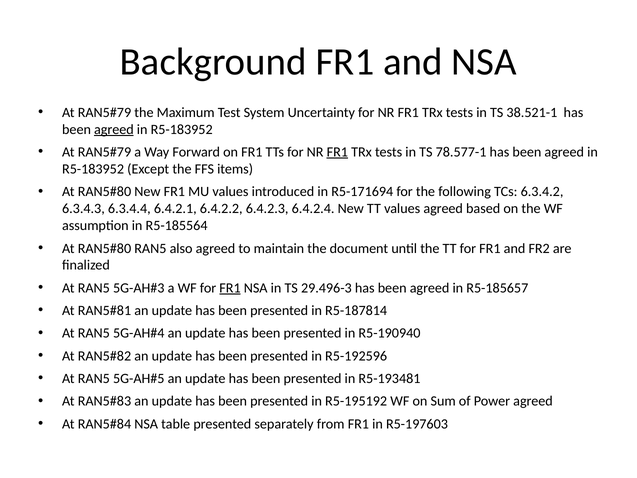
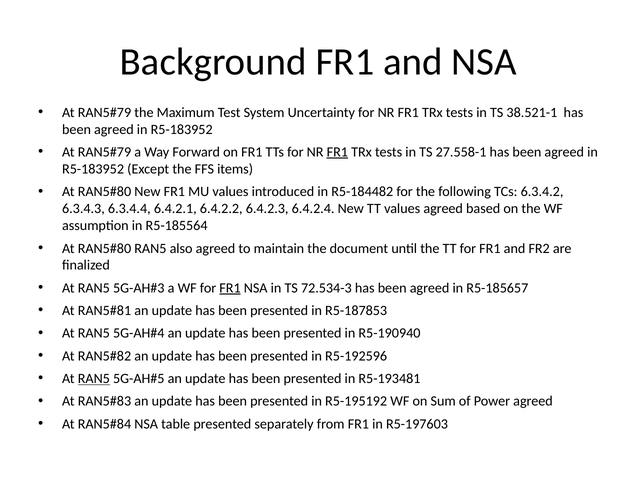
agreed at (114, 129) underline: present -> none
78.577-1: 78.577-1 -> 27.558-1
R5-171694: R5-171694 -> R5-184482
29.496-3: 29.496-3 -> 72.534-3
R5-187814: R5-187814 -> R5-187853
RAN5 at (94, 378) underline: none -> present
